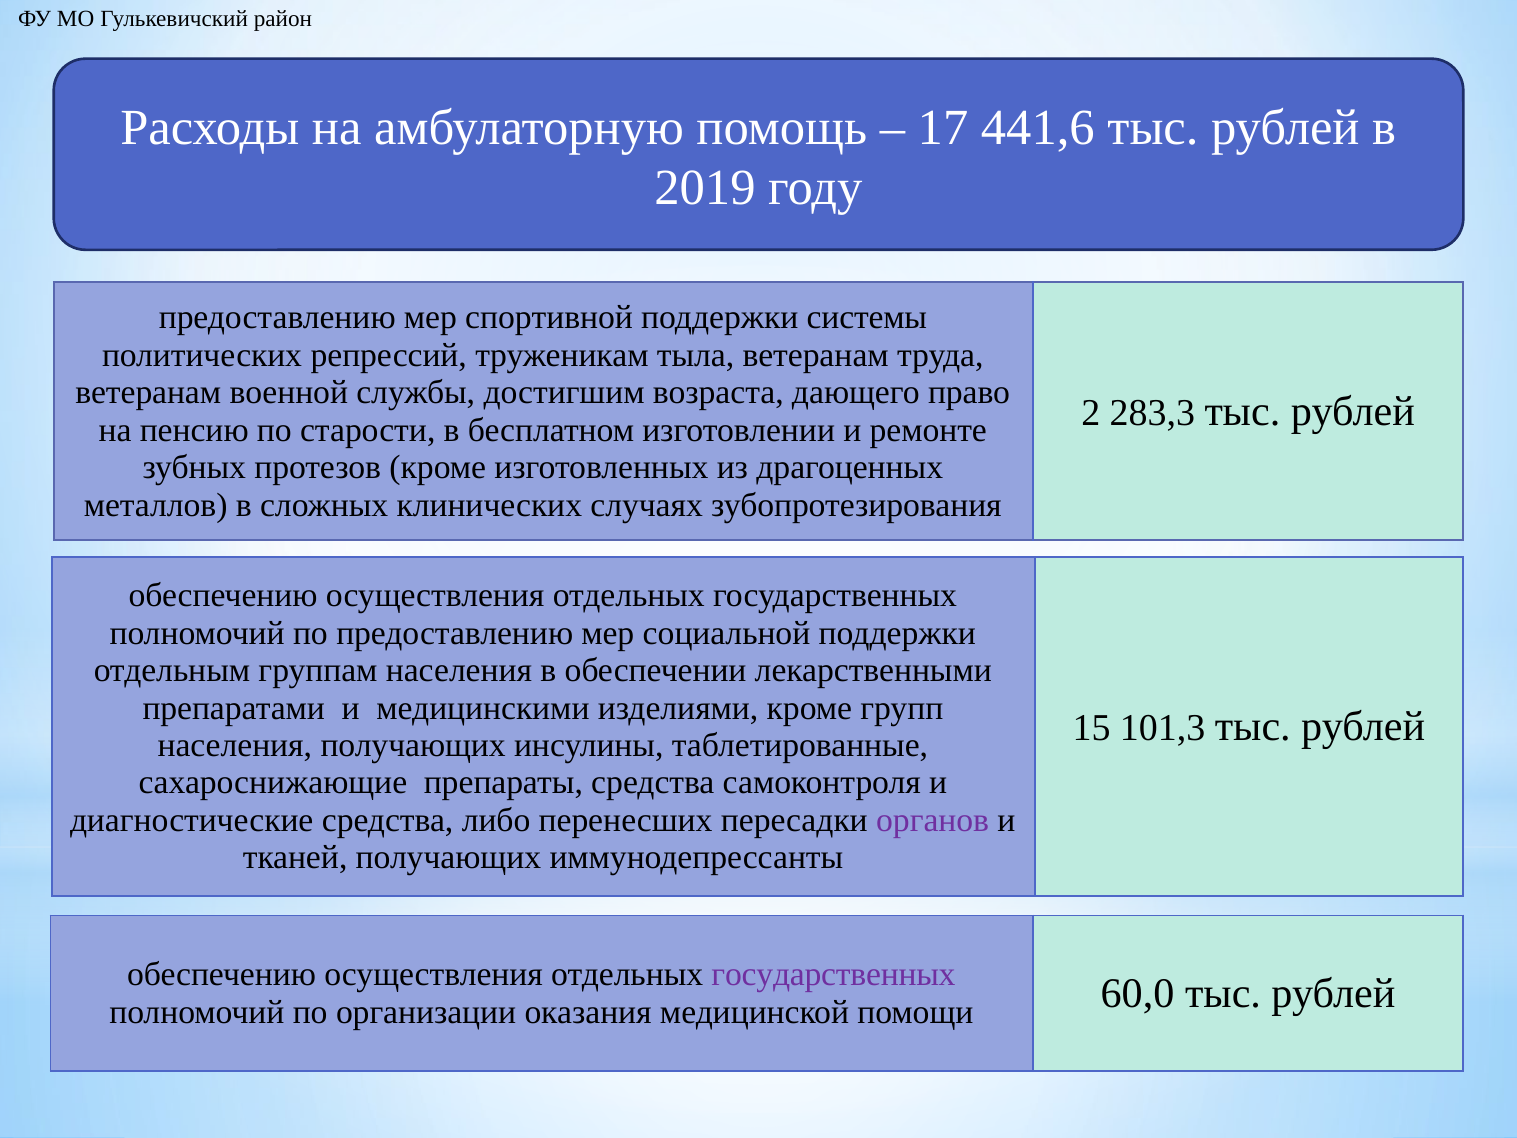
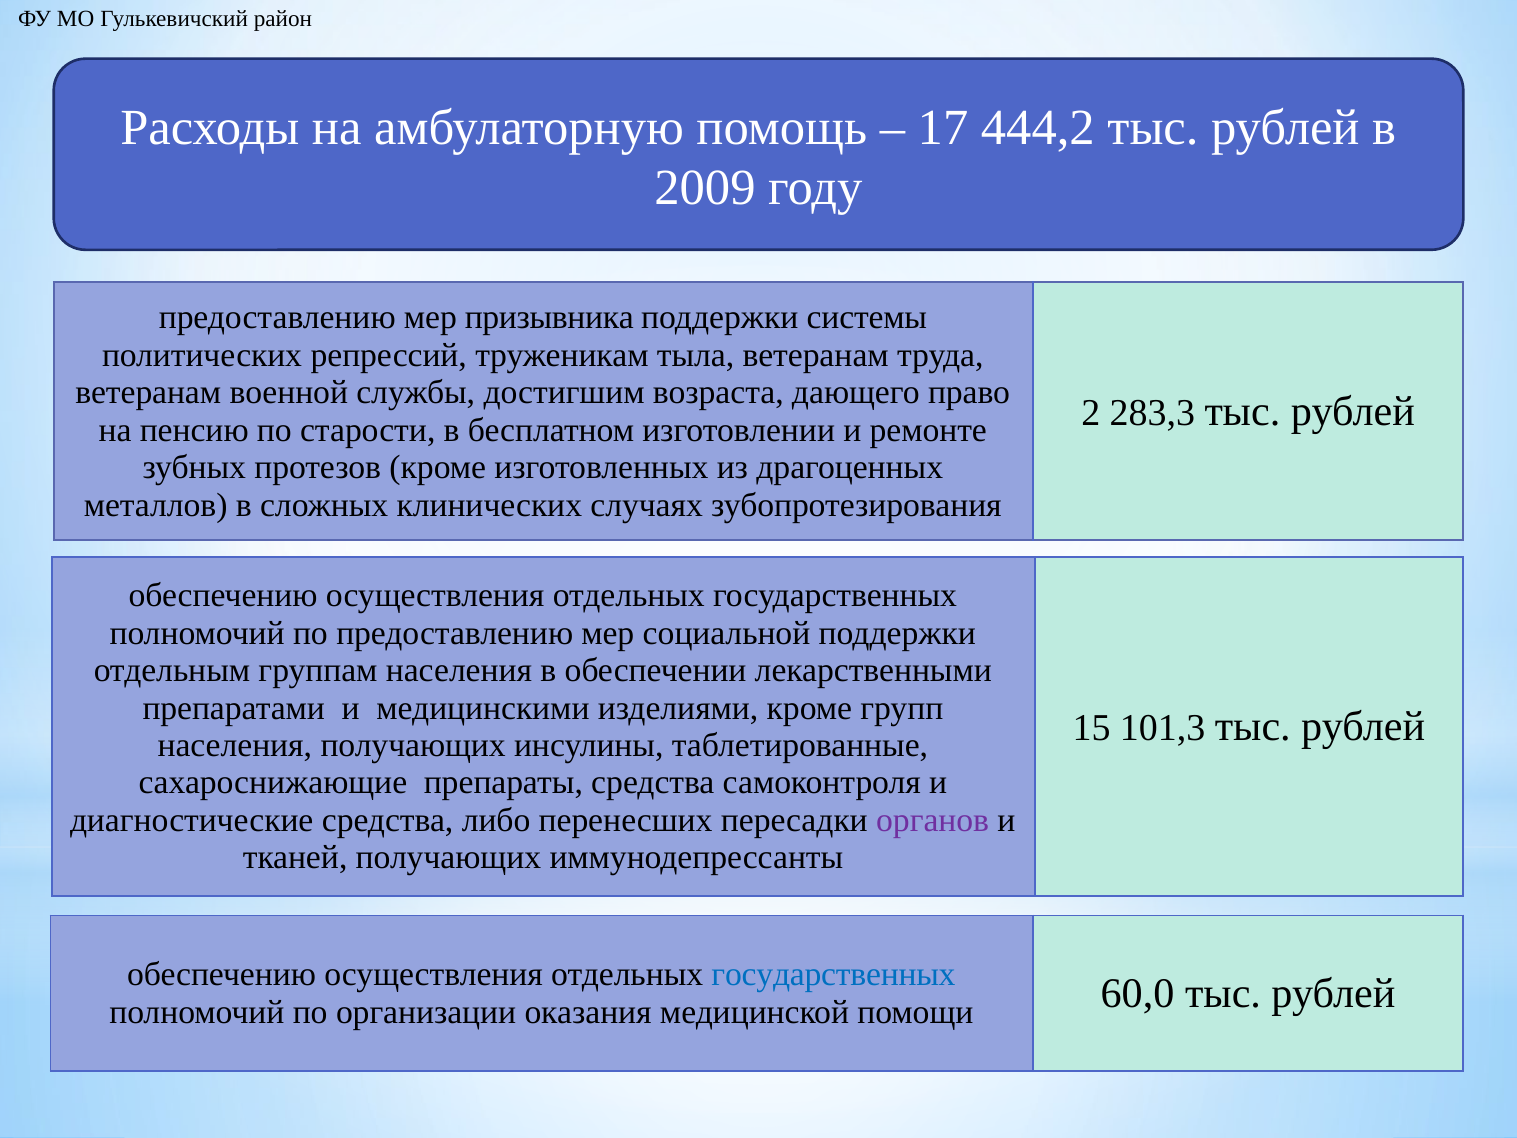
441,6: 441,6 -> 444,2
2019: 2019 -> 2009
спортивной: спортивной -> призывника
государственных at (834, 975) colour: purple -> blue
